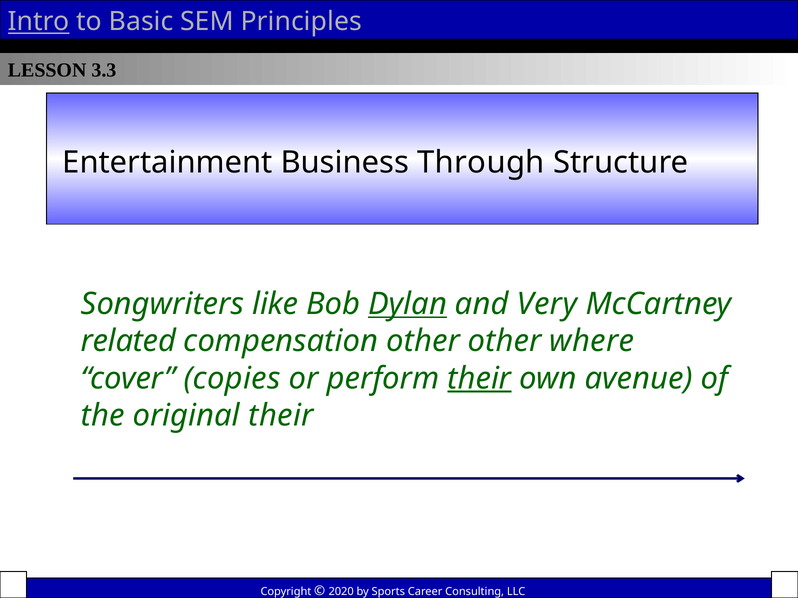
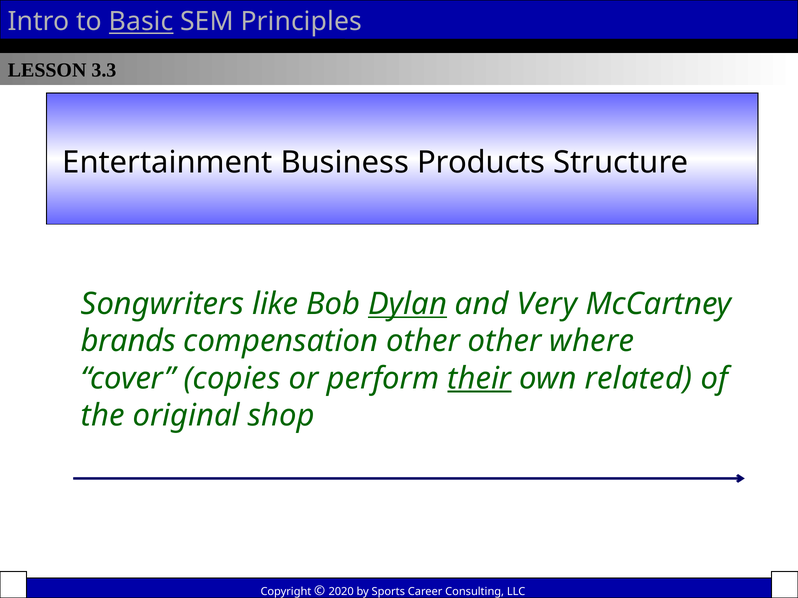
Intro underline: present -> none
Basic underline: none -> present
Through: Through -> Products
related: related -> brands
avenue: avenue -> related
original their: their -> shop
